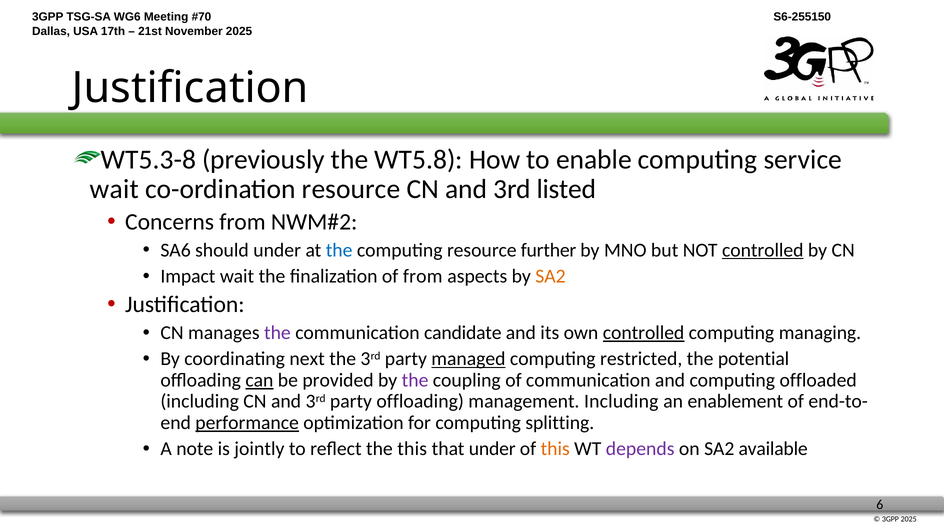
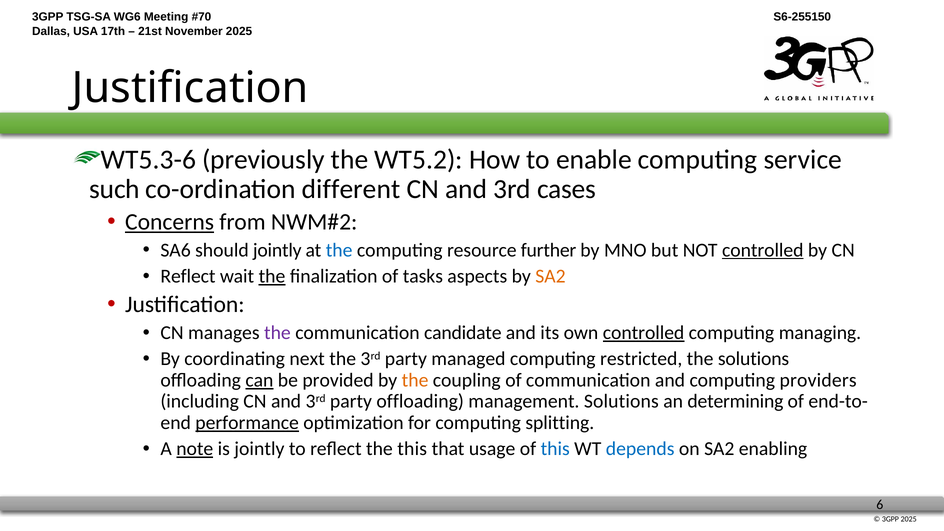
WT5.3-8: WT5.3-8 -> WT5.3-6
WT5.8: WT5.8 -> WT5.2
wait at (114, 189): wait -> such
co-ordination resource: resource -> different
listed: listed -> cases
Concerns underline: none -> present
should under: under -> jointly
Impact at (188, 276): Impact -> Reflect
the at (272, 276) underline: none -> present
of from: from -> tasks
managed underline: present -> none
the potential: potential -> solutions
the at (415, 380) colour: purple -> orange
offloaded: offloaded -> providers
management Including: Including -> Solutions
enablement: enablement -> determining
note underline: none -> present
that under: under -> usage
this at (555, 449) colour: orange -> blue
depends colour: purple -> blue
available: available -> enabling
